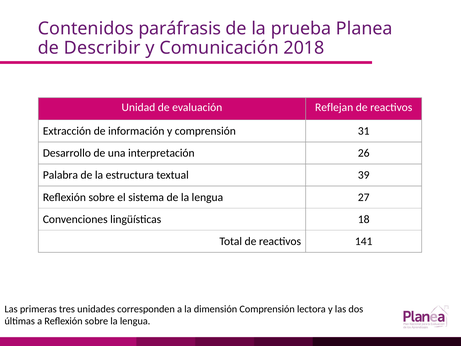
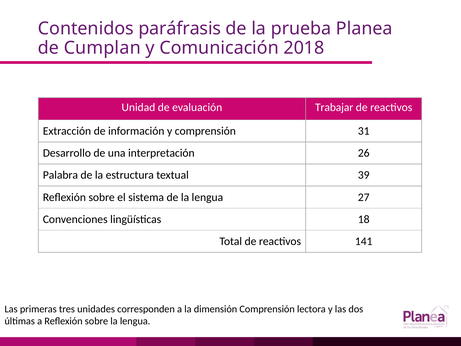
Describir: Describir -> Cumplan
Reflejan: Reflejan -> Trabajar
